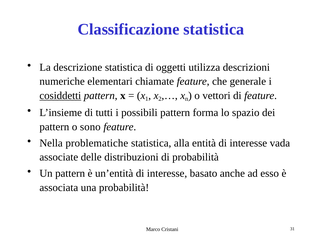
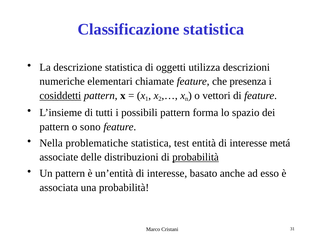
generale: generale -> presenza
alla: alla -> test
vada: vada -> metá
probabilità at (195, 157) underline: none -> present
